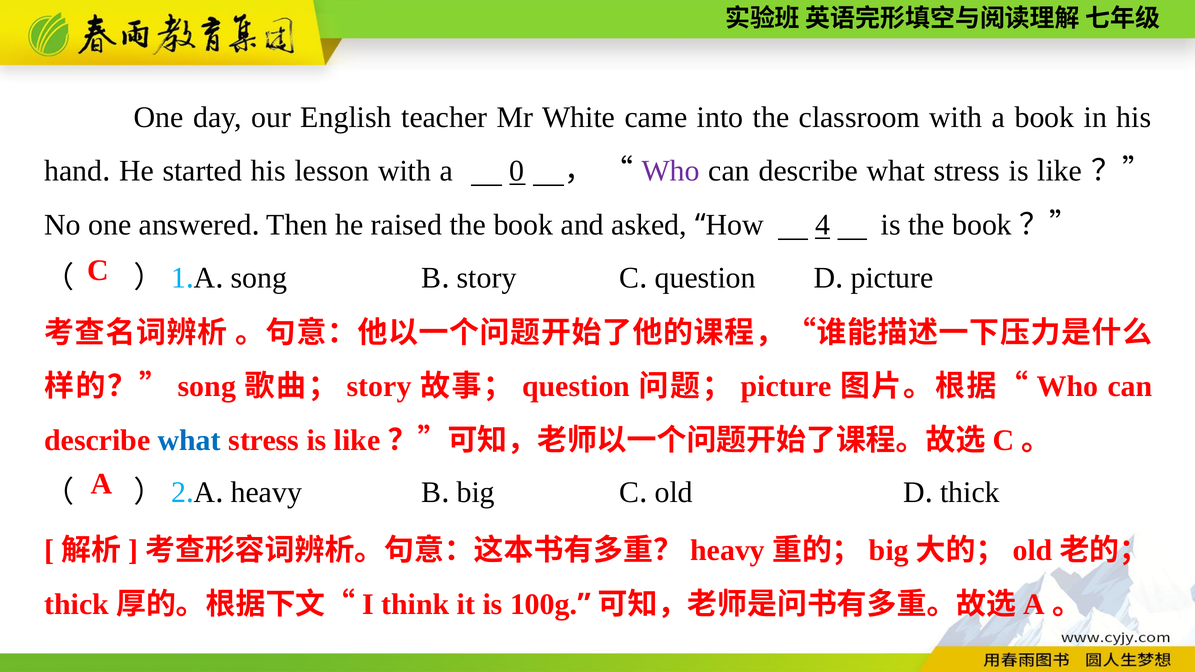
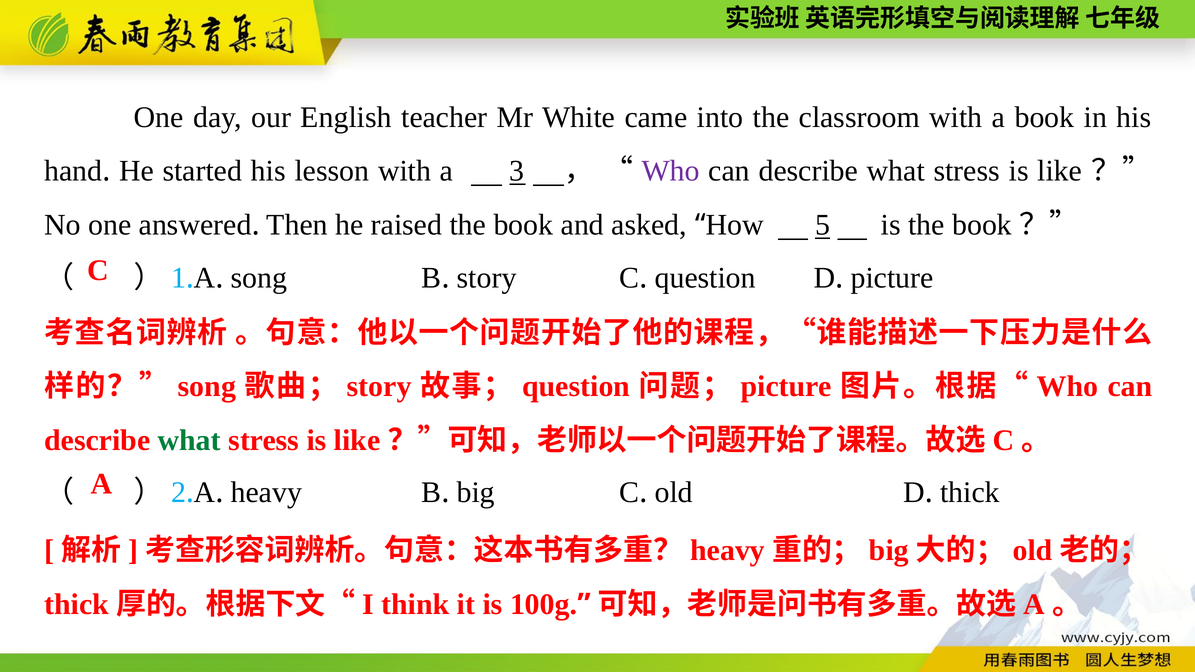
0: 0 -> 3
4: 4 -> 5
what at (189, 440) colour: blue -> green
